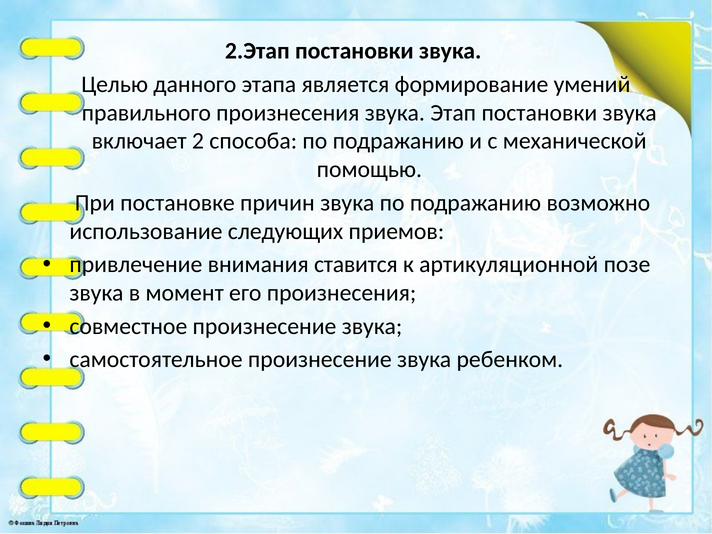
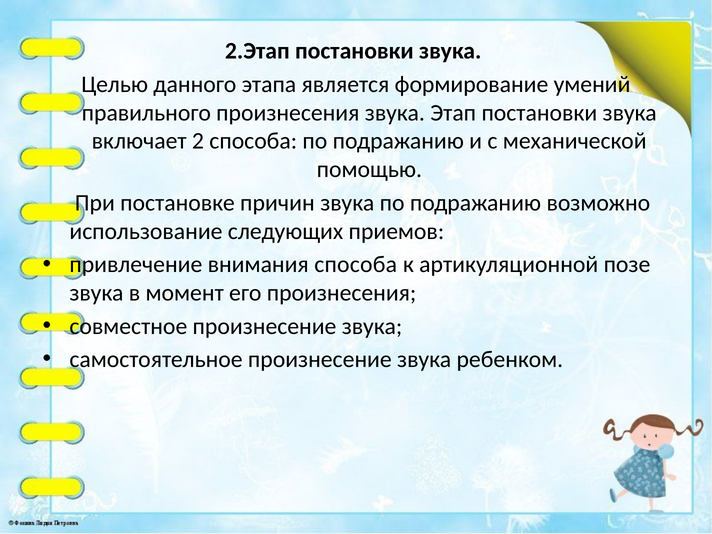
внимания ставится: ставится -> способа
